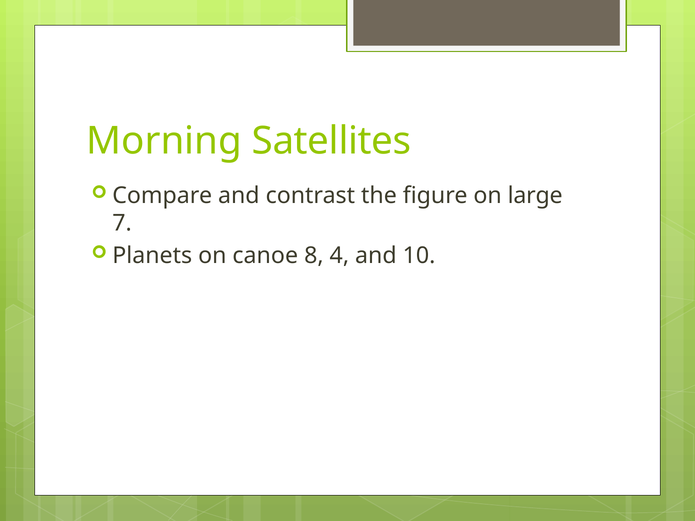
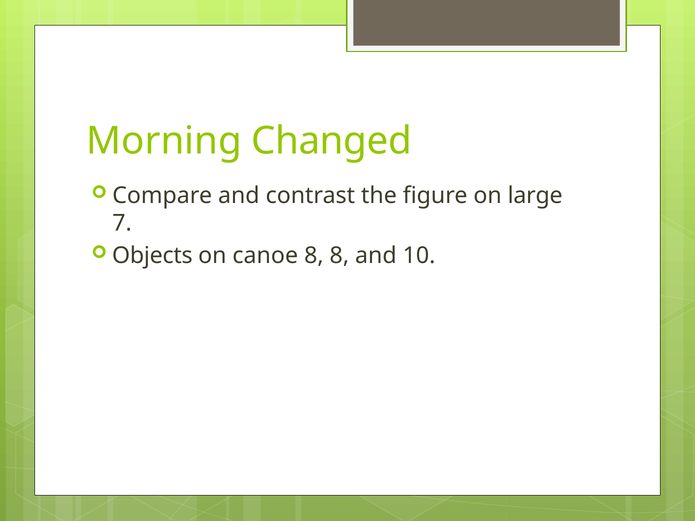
Satellites: Satellites -> Changed
Planets: Planets -> Objects
8 4: 4 -> 8
